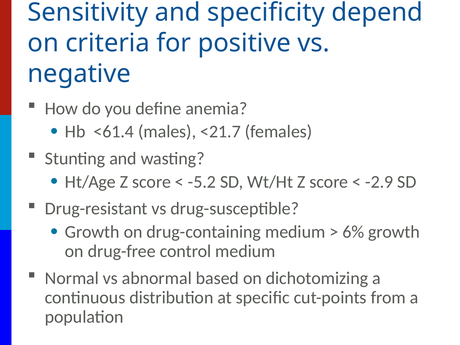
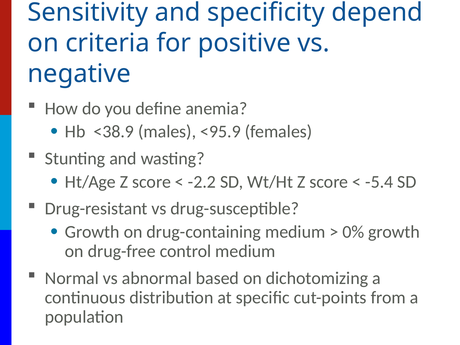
<61.4: <61.4 -> <38.9
<21.7: <21.7 -> <95.9
-5.2: -5.2 -> -2.2
-2.9: -2.9 -> -5.4
6%: 6% -> 0%
